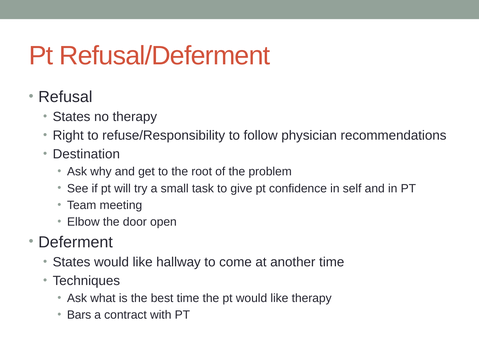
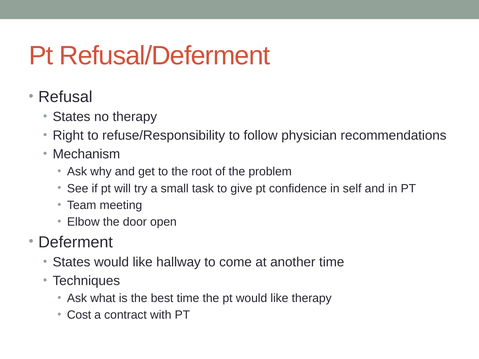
Destination: Destination -> Mechanism
Bars: Bars -> Cost
